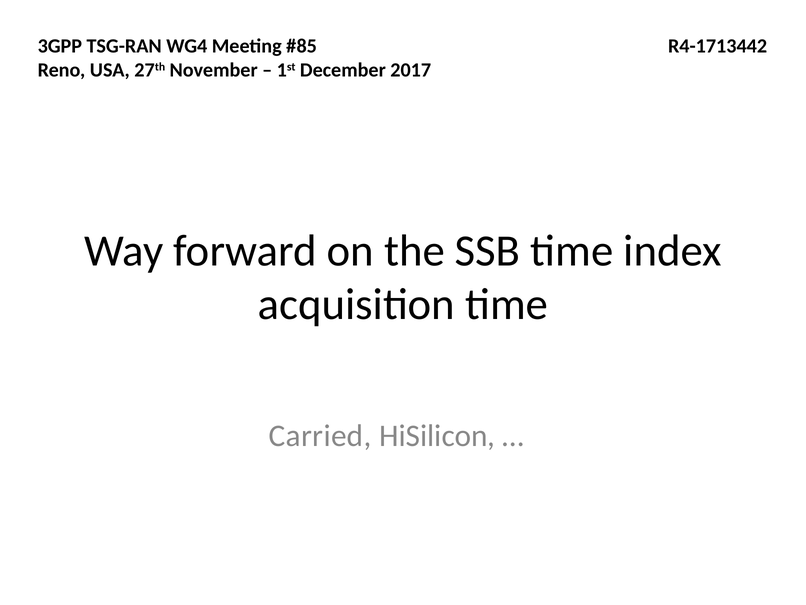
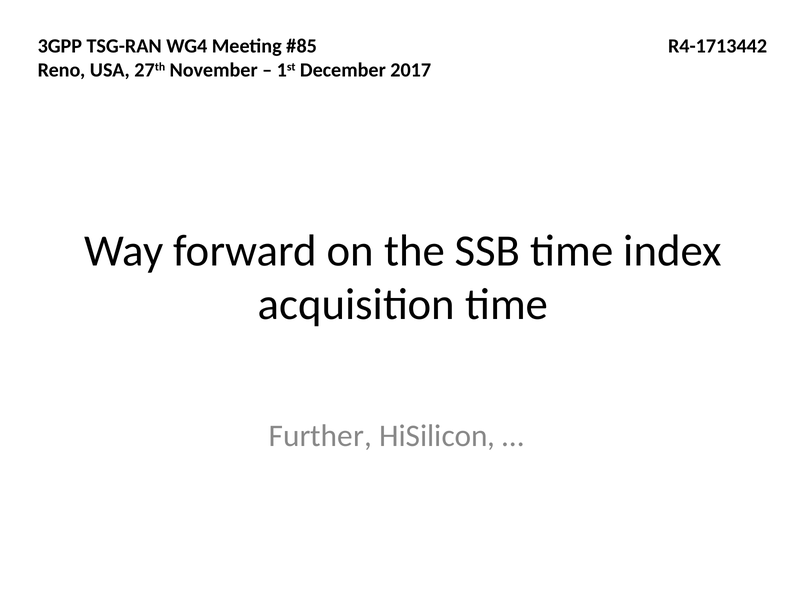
Carried: Carried -> Further
